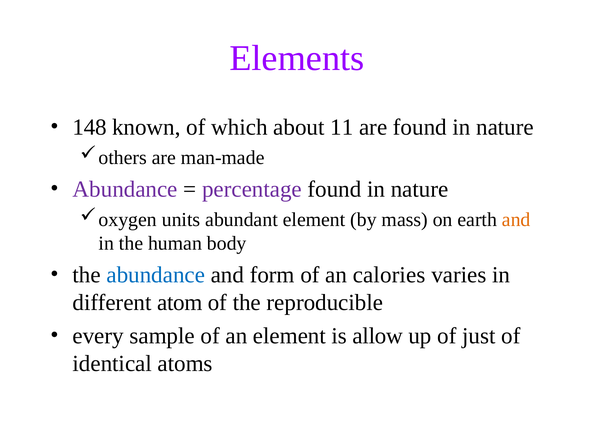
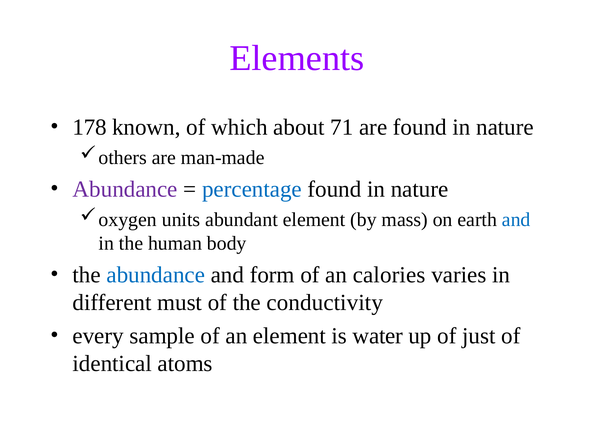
148: 148 -> 178
11: 11 -> 71
percentage colour: purple -> blue
and at (516, 220) colour: orange -> blue
atom: atom -> must
reproducible: reproducible -> conductivity
allow: allow -> water
